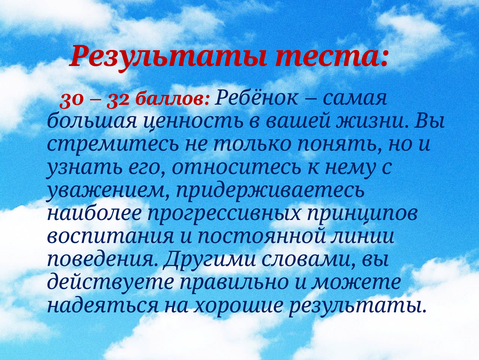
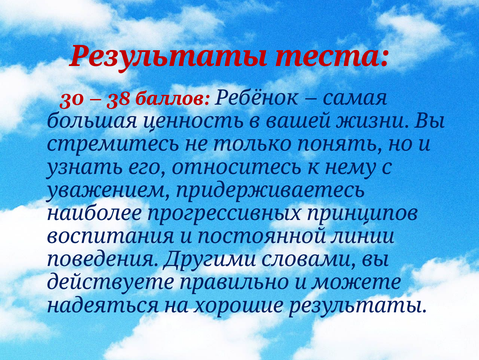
32: 32 -> 38
